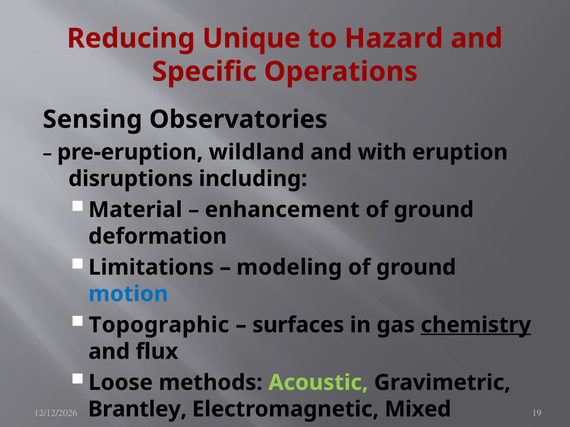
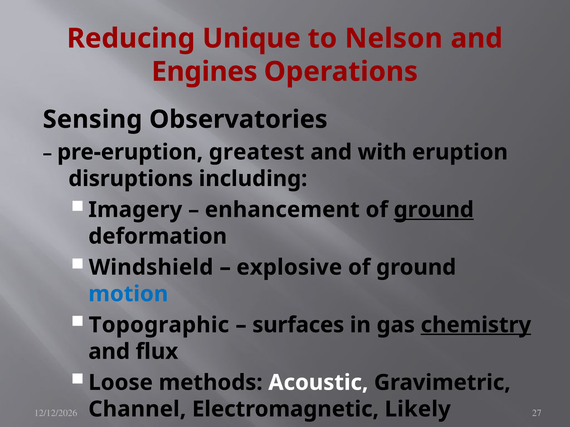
Hazard: Hazard -> Nelson
Specific: Specific -> Engines
wildland: wildland -> greatest
Material: Material -> Imagery
ground at (434, 210) underline: none -> present
Limitations: Limitations -> Windshield
modeling: modeling -> explosive
Acoustic colour: light green -> white
Brantley: Brantley -> Channel
Mixed: Mixed -> Likely
19: 19 -> 27
